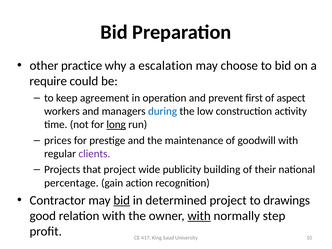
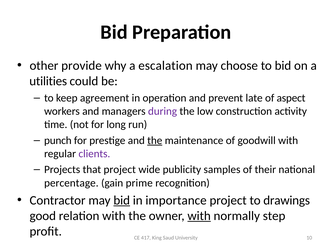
practice: practice -> provide
require: require -> utilities
first: first -> late
during colour: blue -> purple
long underline: present -> none
prices: prices -> punch
the at (155, 140) underline: none -> present
building: building -> samples
action: action -> prime
determined: determined -> importance
